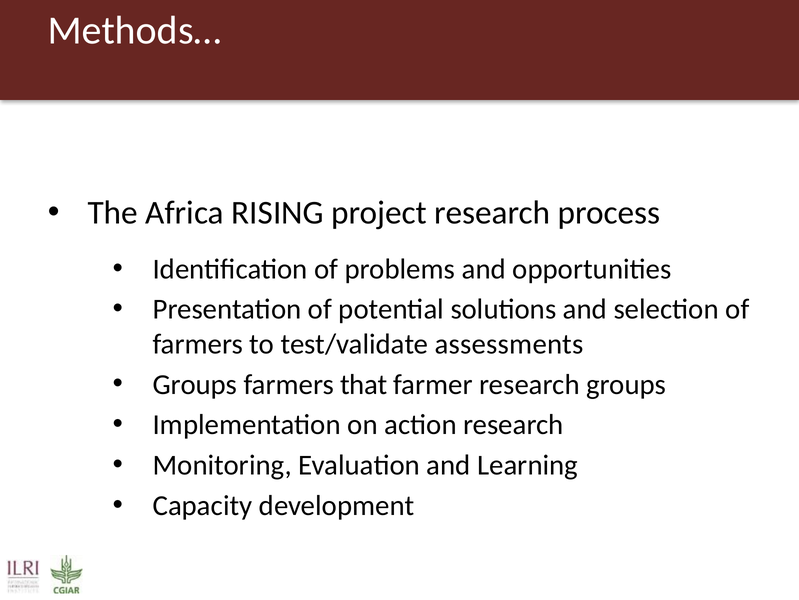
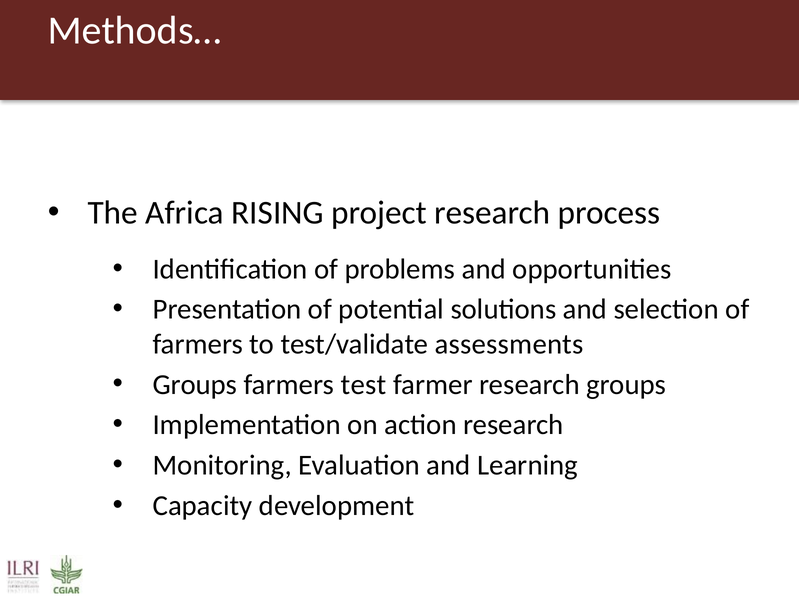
that: that -> test
